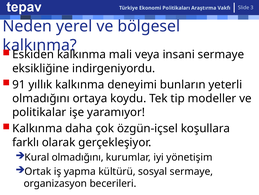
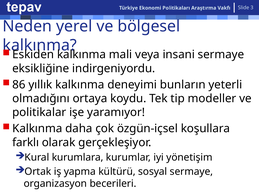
91: 91 -> 86
Kural olmadığını: olmadığını -> kurumlara
